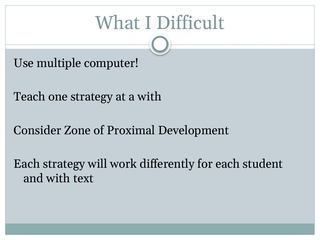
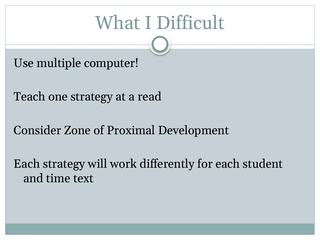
a with: with -> read
and with: with -> time
